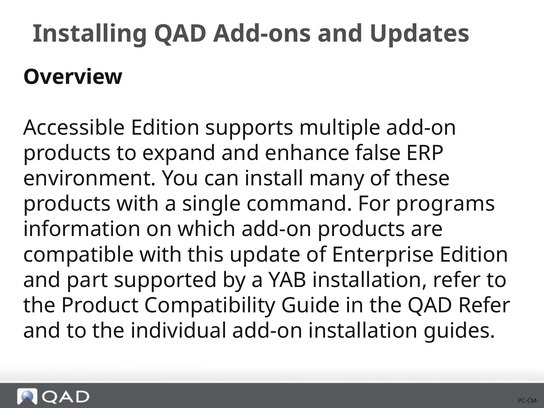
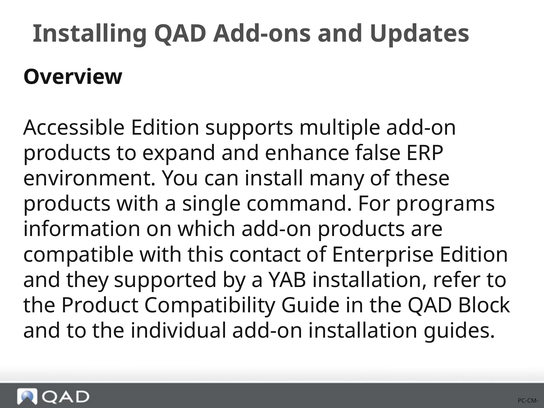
update: update -> contact
part: part -> they
QAD Refer: Refer -> Block
